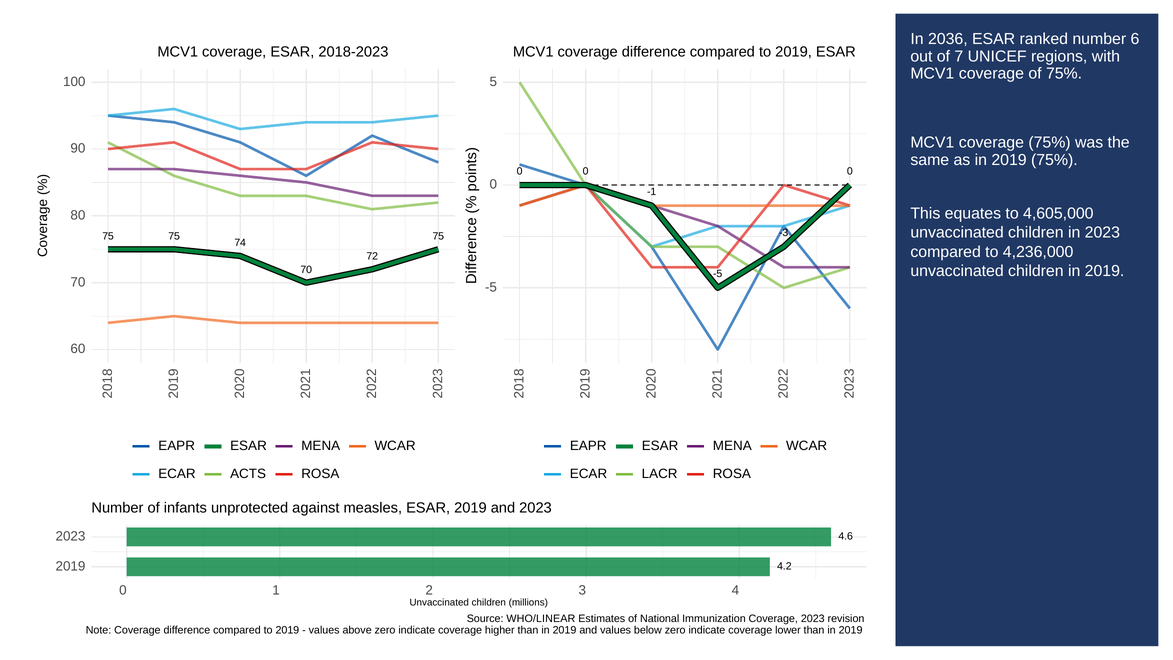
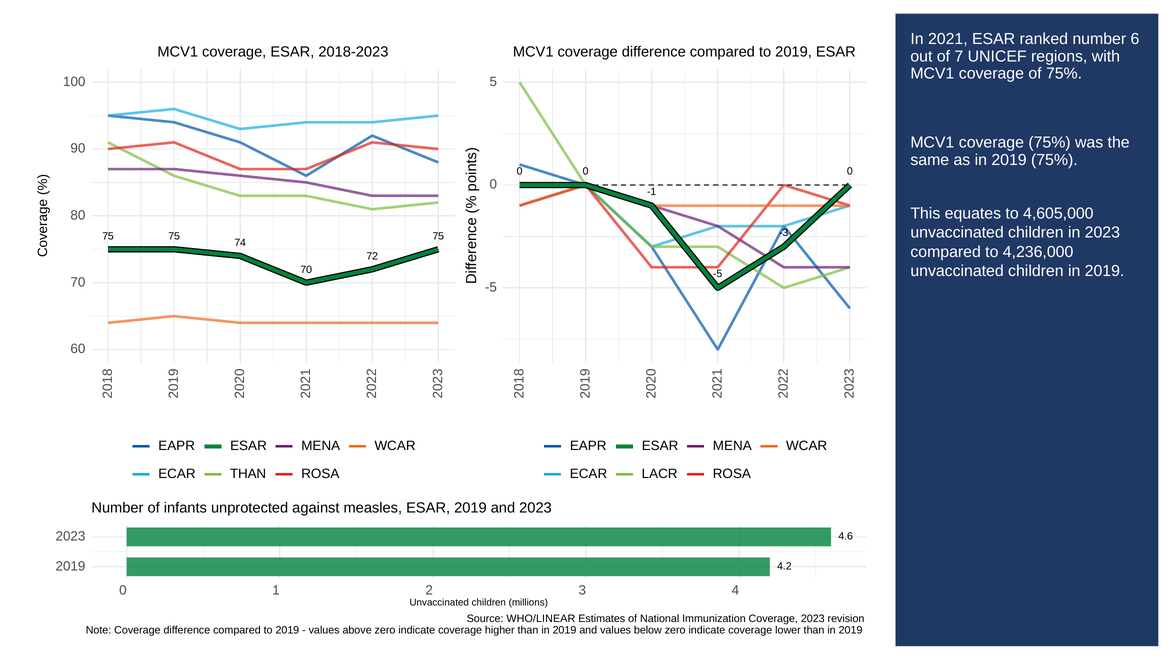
2036: 2036 -> 2021
ACTS at (248, 474): ACTS -> THAN
